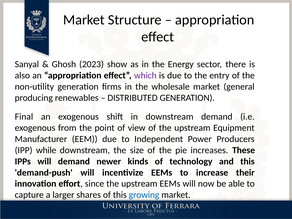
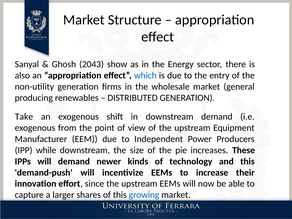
2023: 2023 -> 2043
which colour: purple -> blue
Final: Final -> Take
